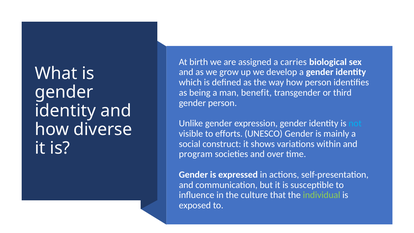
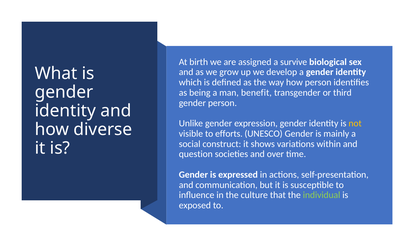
carries: carries -> survive
not colour: light blue -> yellow
program: program -> question
